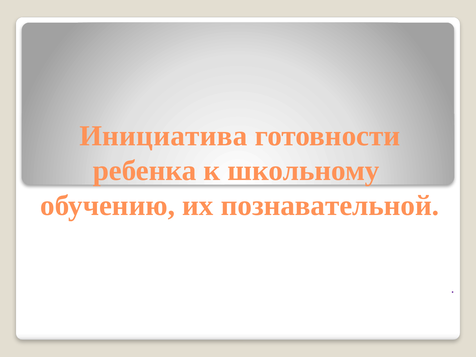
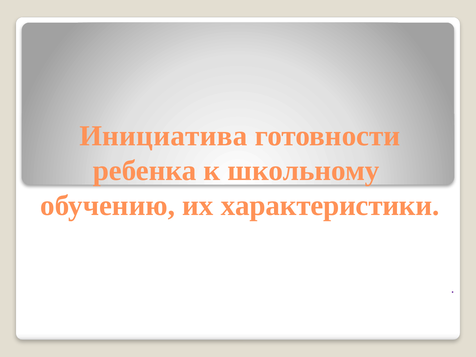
познавательной: познавательной -> характеристики
